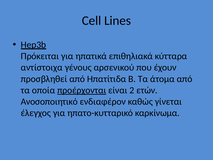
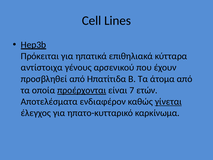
2: 2 -> 7
Ανοσοποιητικό: Ανοσοποιητικό -> Αποτελέσματα
γίνεται underline: none -> present
